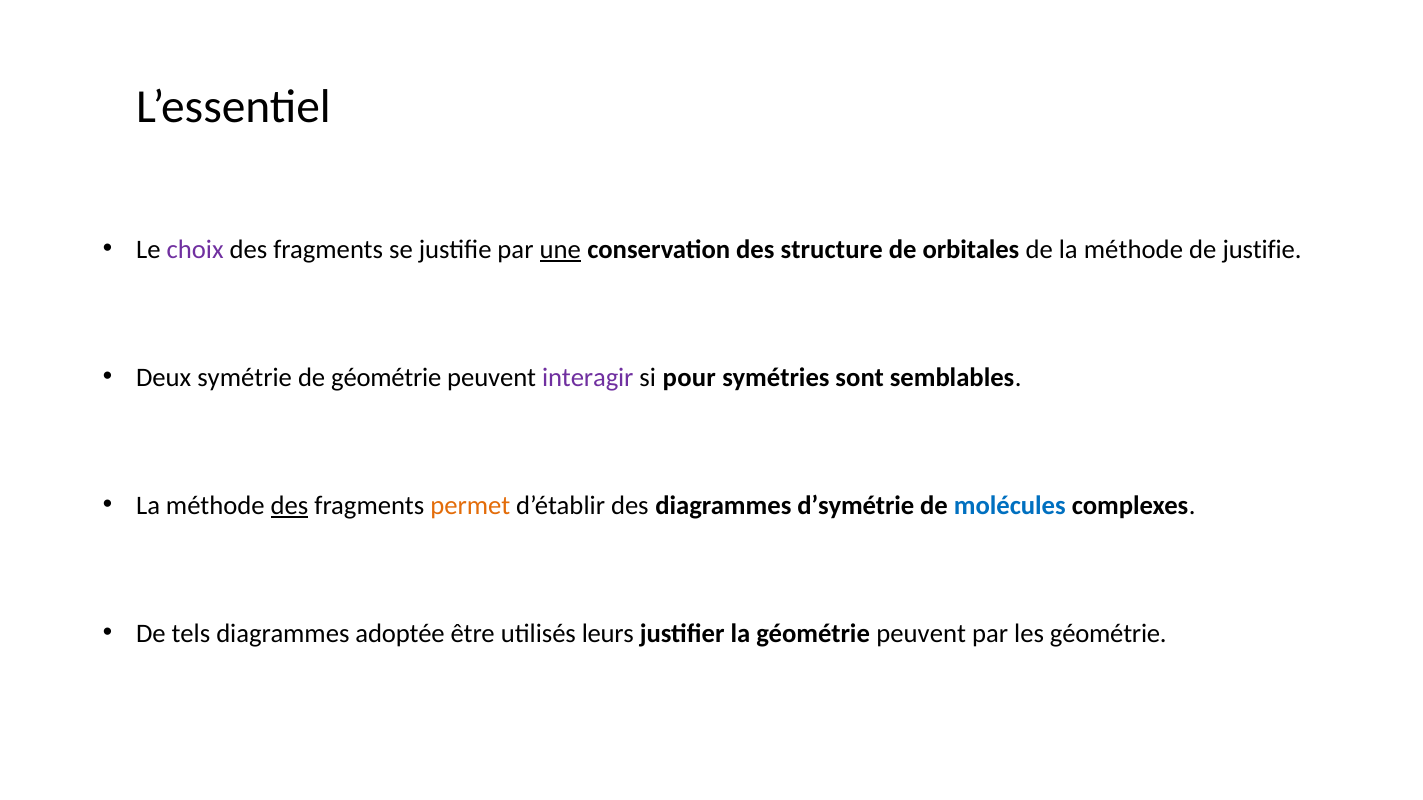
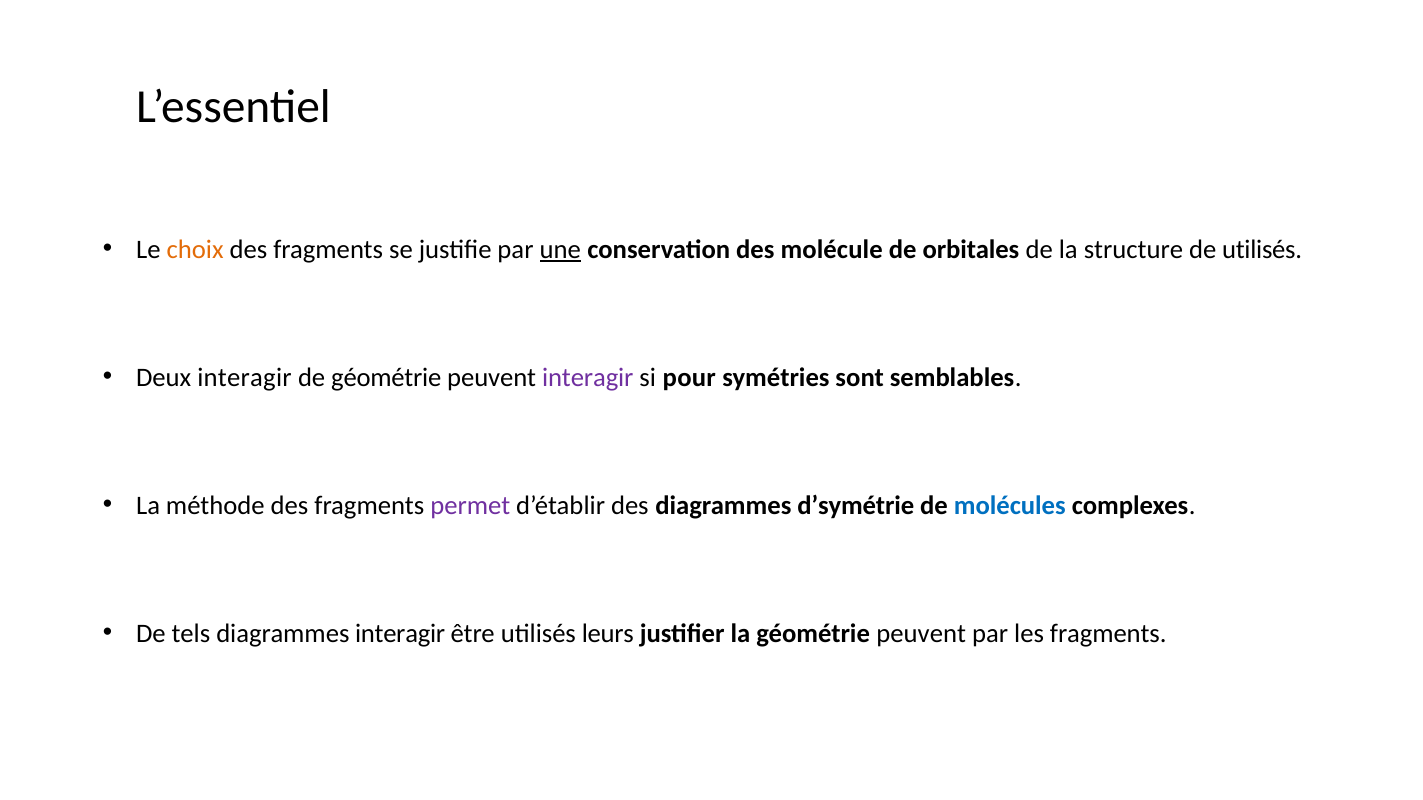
choix colour: purple -> orange
structure: structure -> molécule
de la méthode: méthode -> structure
de justifie: justifie -> utilisés
Deux symétrie: symétrie -> interagir
des at (290, 506) underline: present -> none
permet colour: orange -> purple
diagrammes adoptée: adoptée -> interagir
les géométrie: géométrie -> fragments
